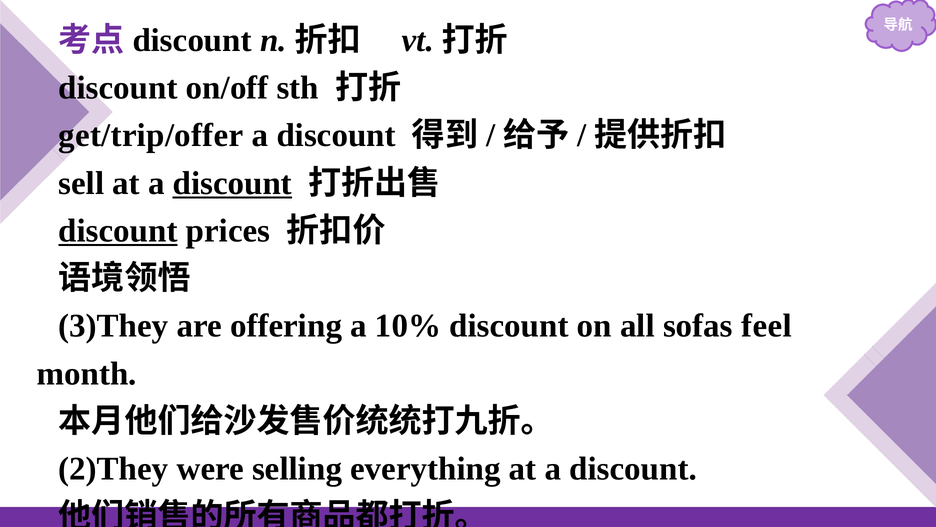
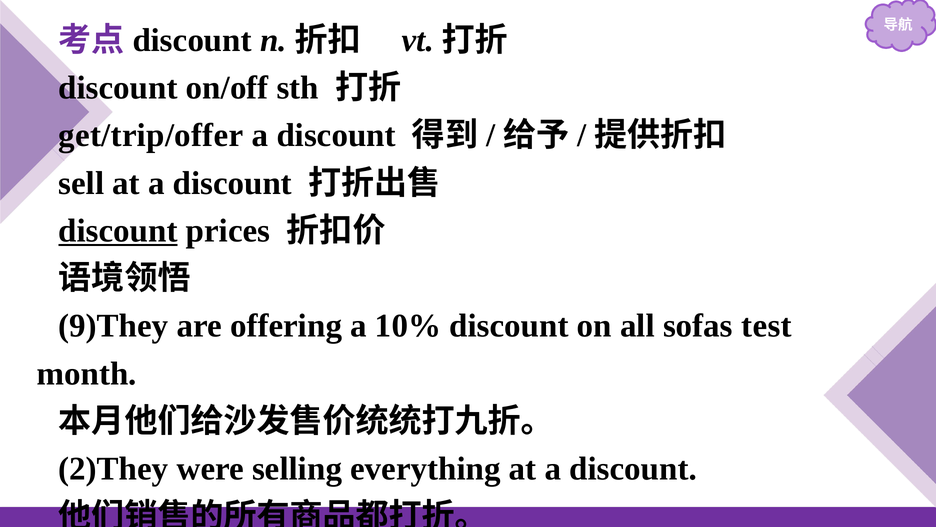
discount at (232, 183) underline: present -> none
3)They: 3)They -> 9)They
feel: feel -> test
